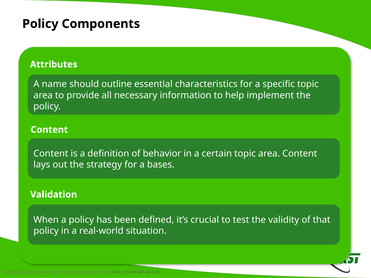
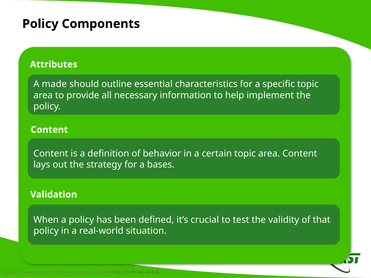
name: name -> made
